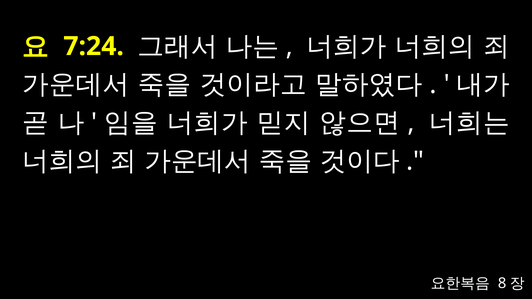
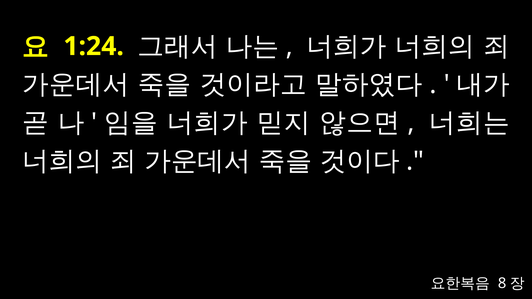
7:24: 7:24 -> 1:24
